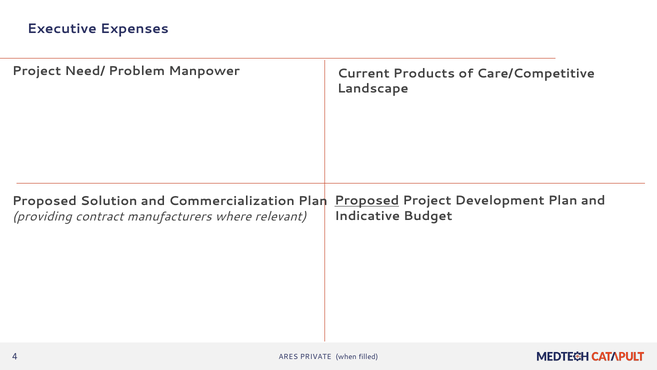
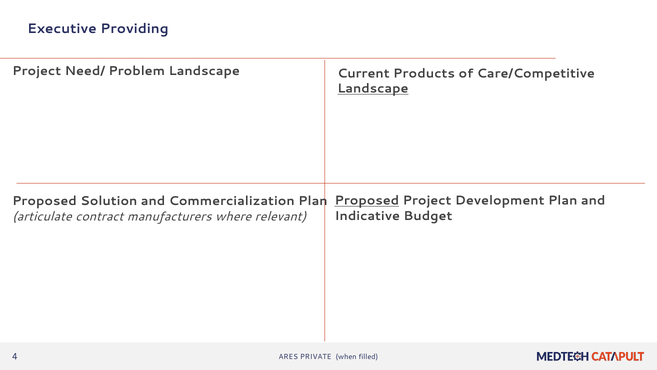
Expenses: Expenses -> Providing
Problem Manpower: Manpower -> Landscape
Landscape at (373, 89) underline: none -> present
providing: providing -> articulate
